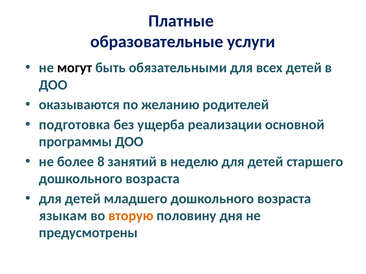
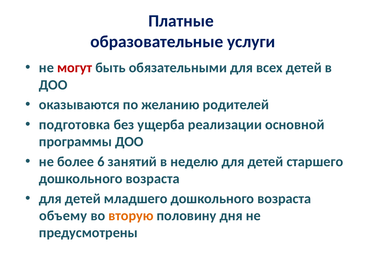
могут colour: black -> red
8: 8 -> 6
языкам: языкам -> объему
